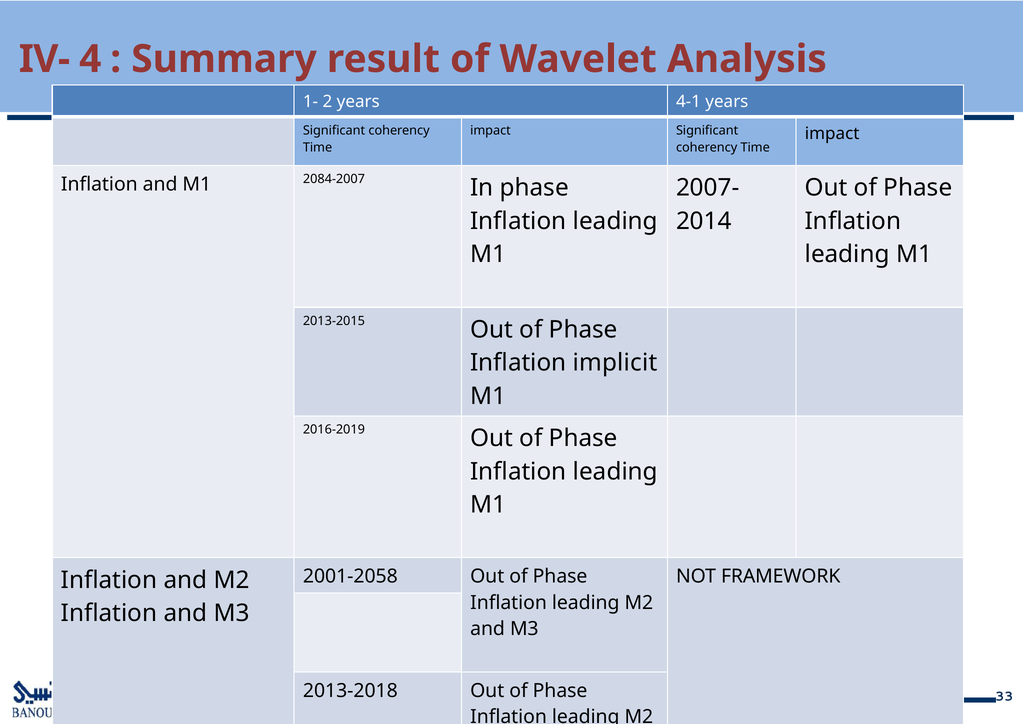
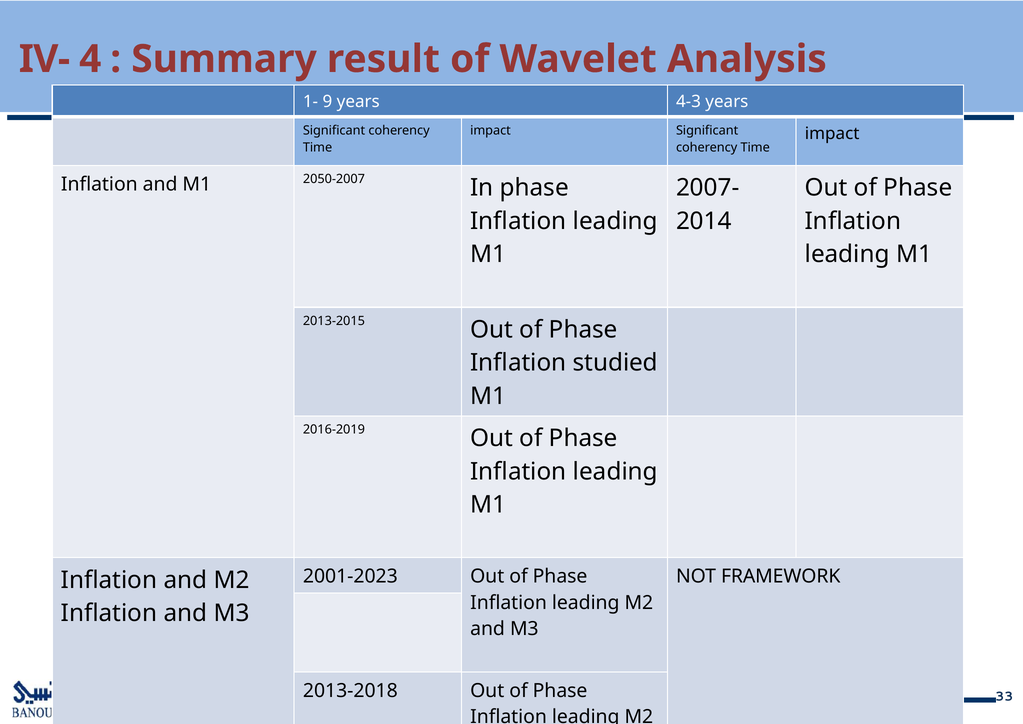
2: 2 -> 9
4-1: 4-1 -> 4-3
2084-2007: 2084-2007 -> 2050-2007
implicit: implicit -> studied
2001-2058: 2001-2058 -> 2001-2023
